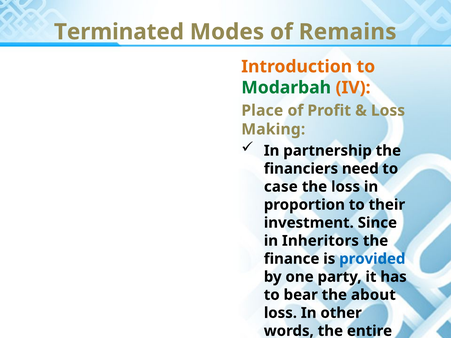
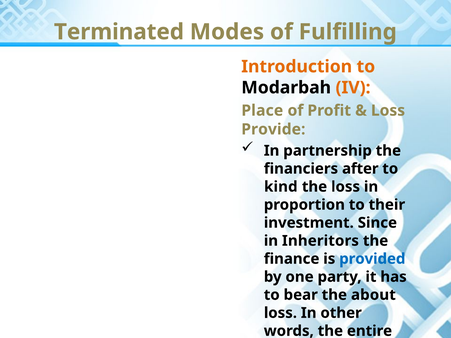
Remains: Remains -> Fulfilling
Modarbah colour: green -> black
Making: Making -> Provide
need: need -> after
case: case -> kind
